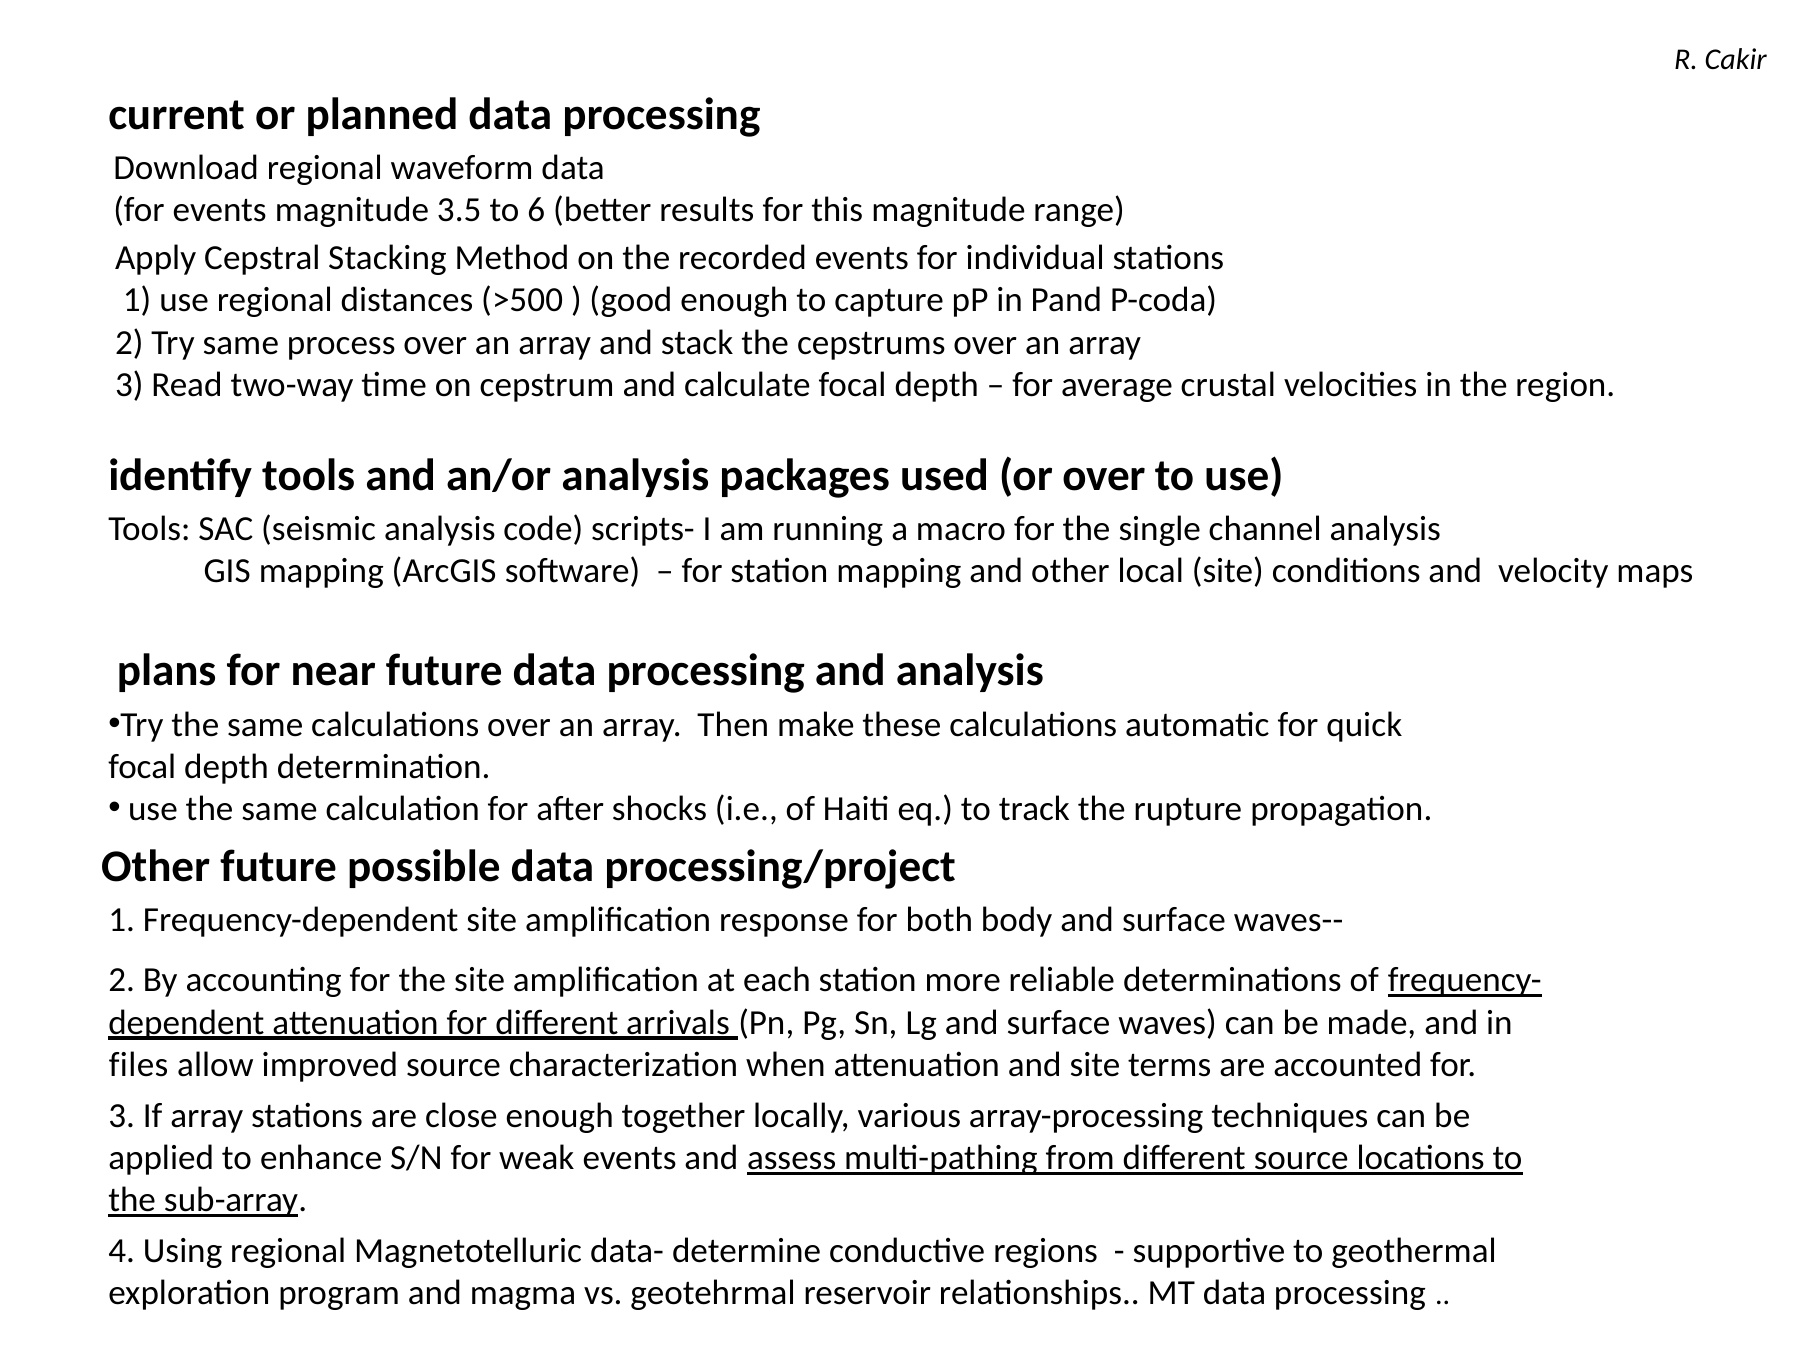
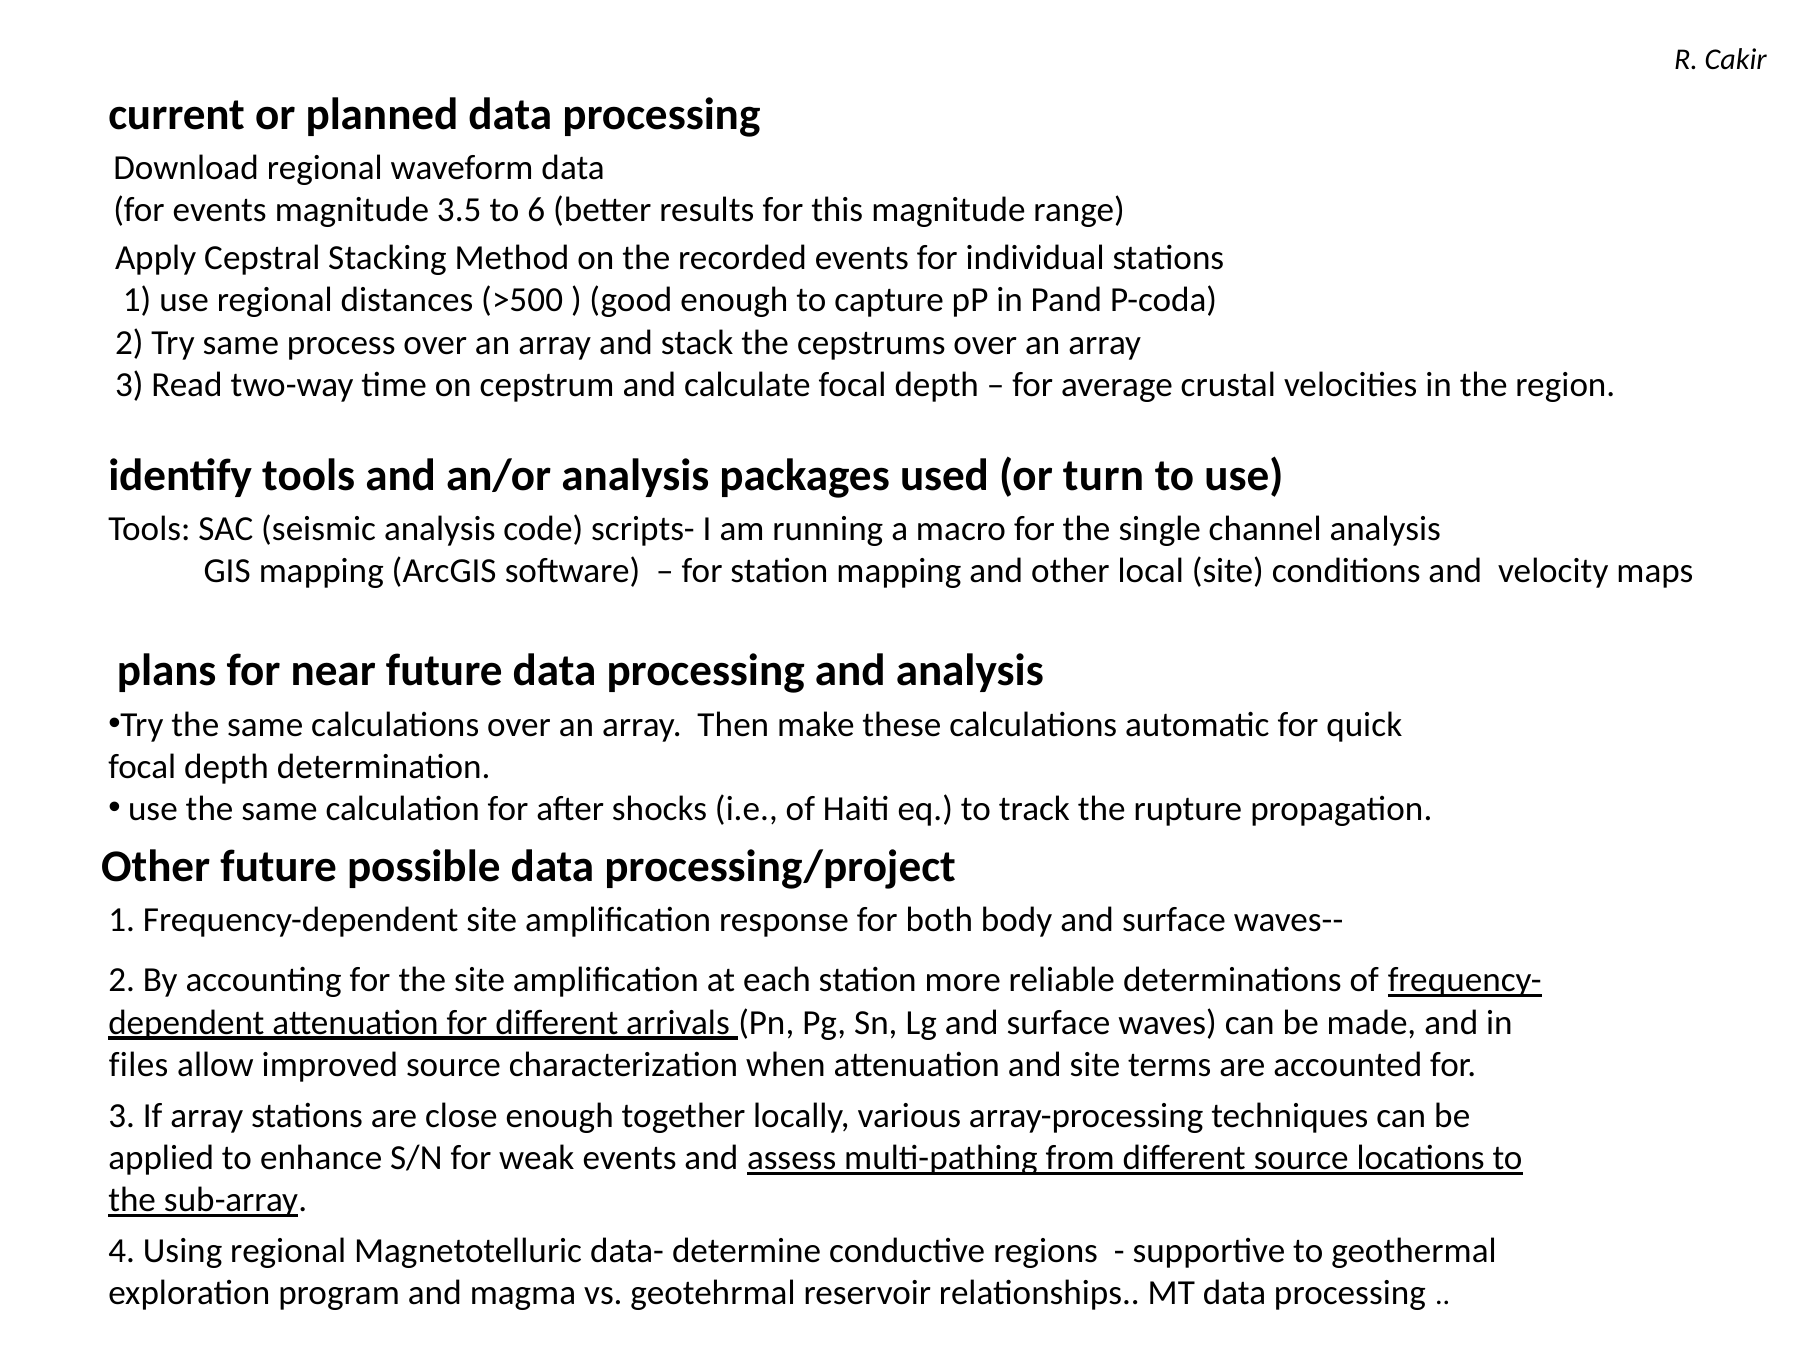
or over: over -> turn
